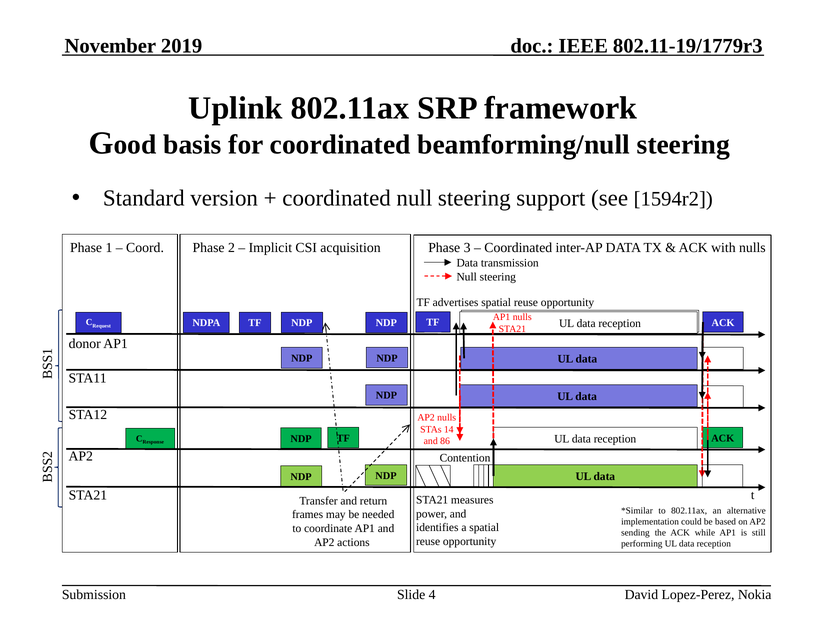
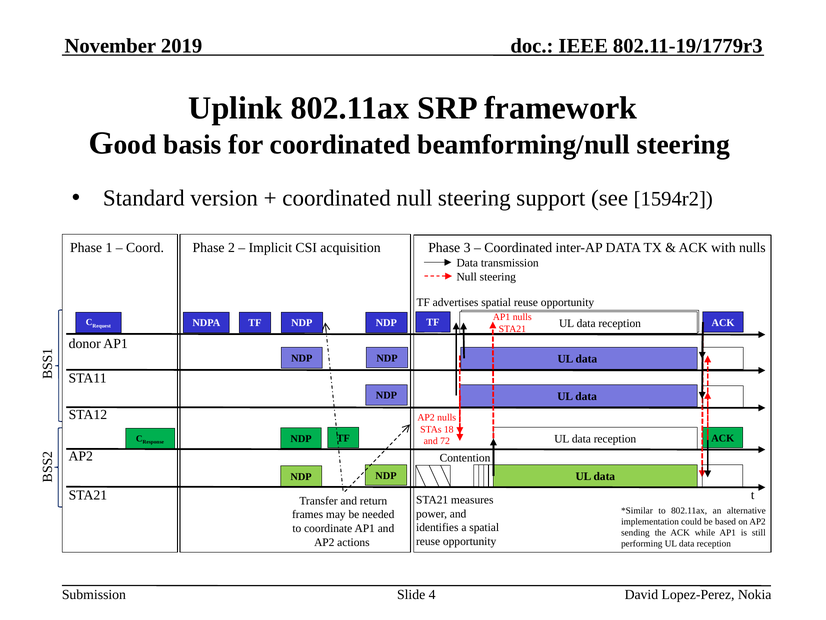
14: 14 -> 18
86: 86 -> 72
